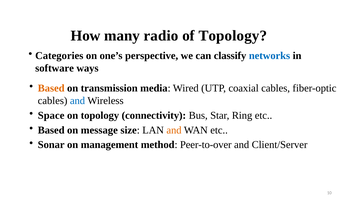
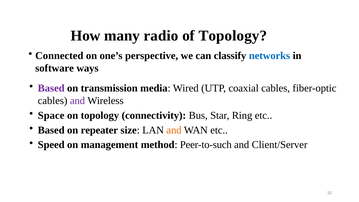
Categories: Categories -> Connected
Based at (51, 88) colour: orange -> purple
and at (77, 101) colour: blue -> purple
message: message -> repeater
Sonar: Sonar -> Speed
Peer-to-over: Peer-to-over -> Peer-to-such
